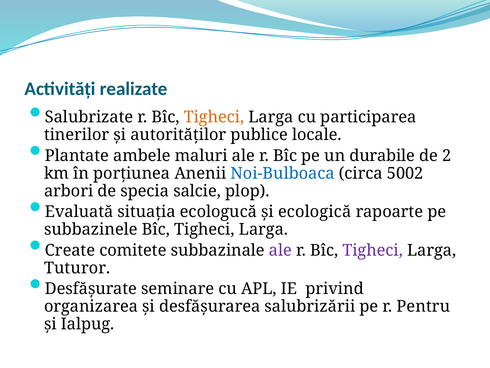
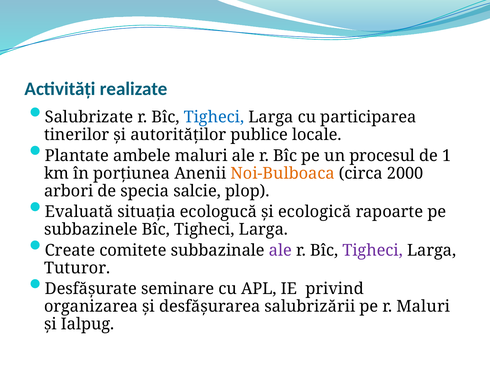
Tigheci at (214, 117) colour: orange -> blue
durabile: durabile -> procesul
2: 2 -> 1
Noi-Bulboaca colour: blue -> orange
5002: 5002 -> 2000
r Pentru: Pentru -> Maluri
